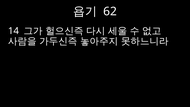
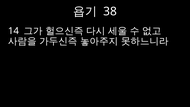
62: 62 -> 38
